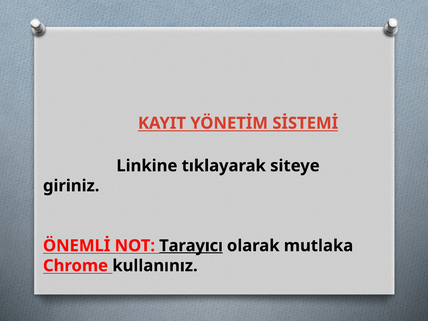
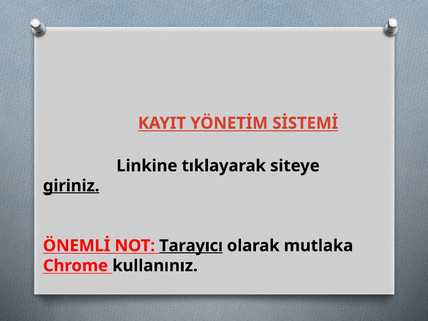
giriniz underline: none -> present
